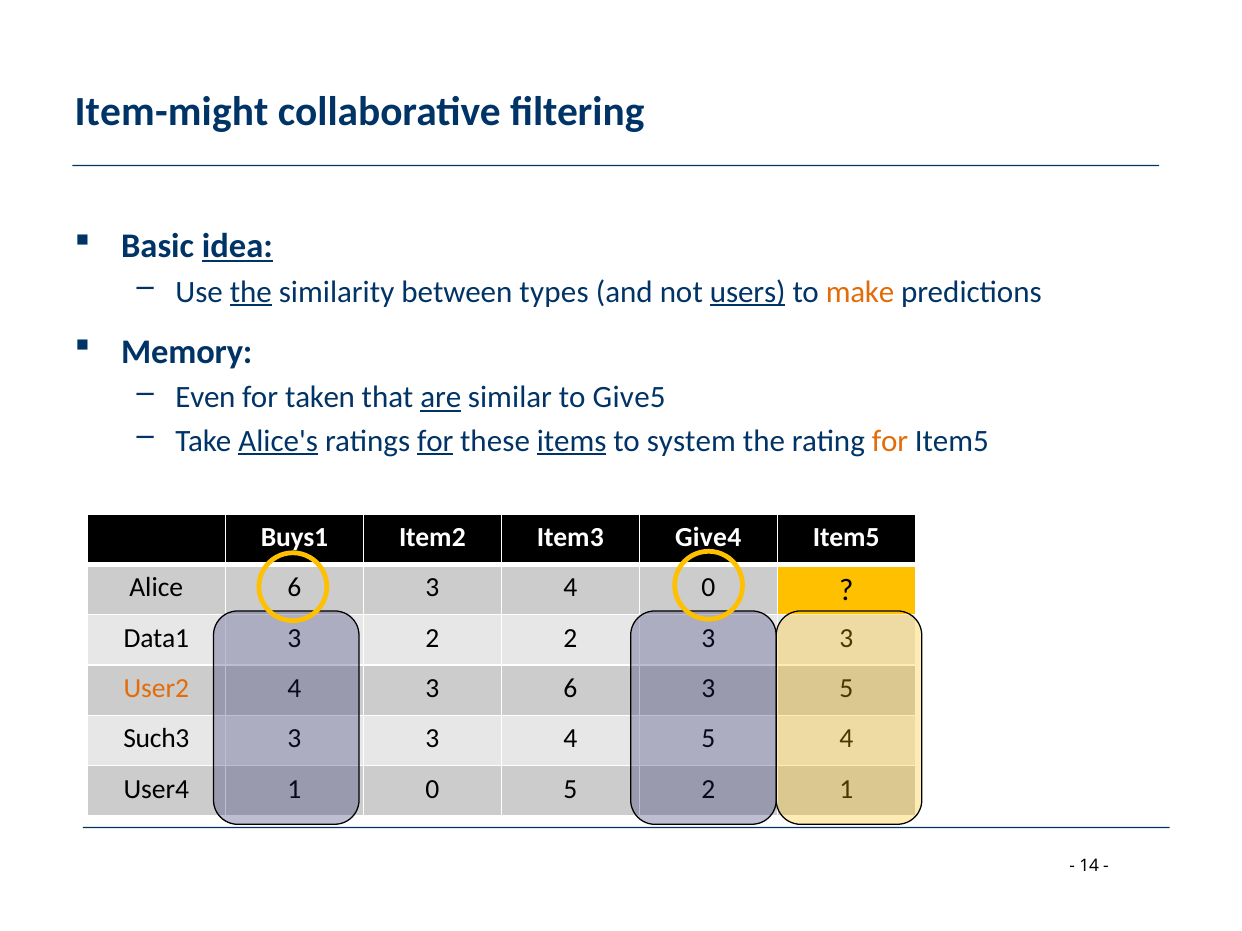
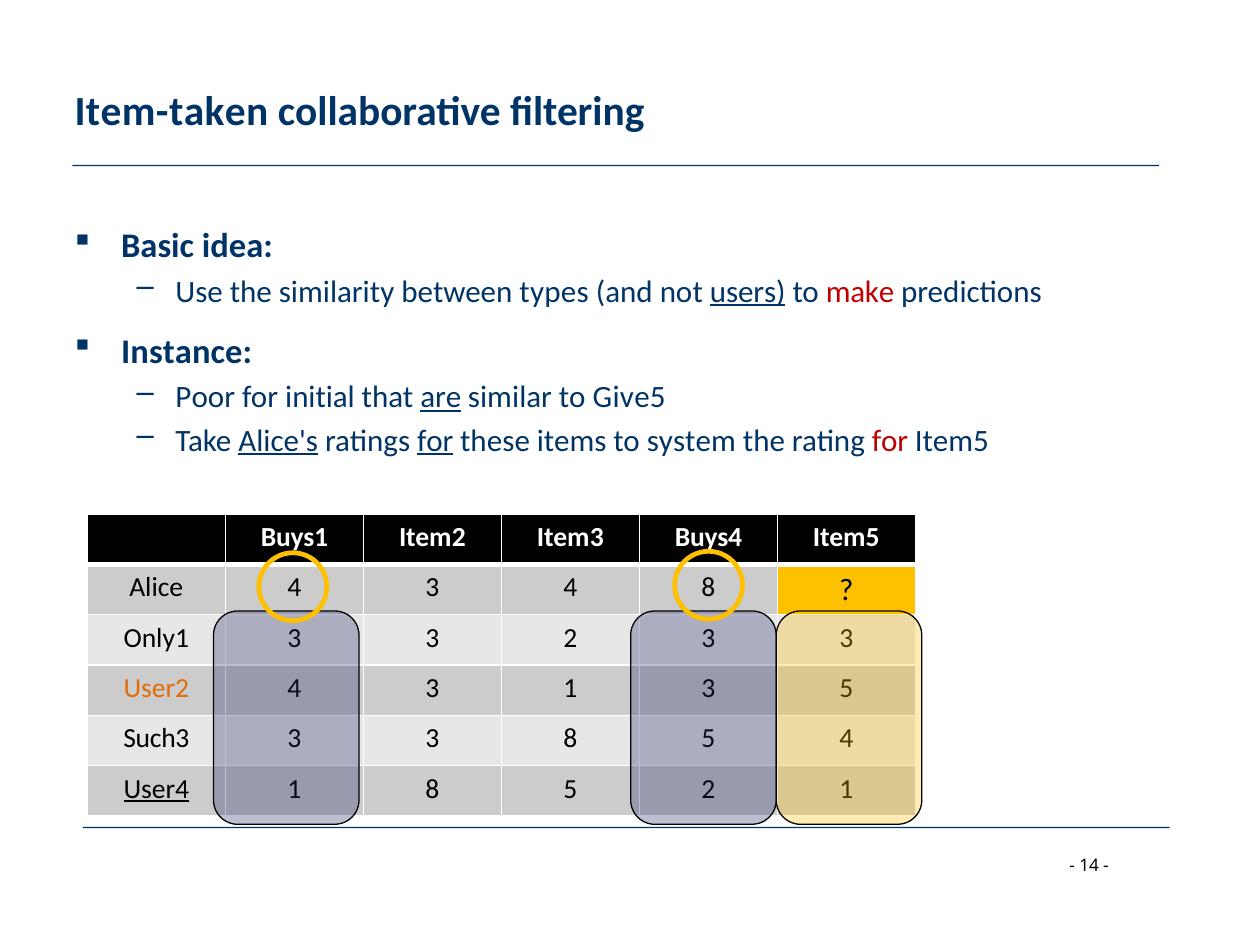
Item-might: Item-might -> Item-taken
idea underline: present -> none
the at (251, 292) underline: present -> none
make colour: orange -> red
Memory: Memory -> Instance
Even: Even -> Poor
taken: taken -> initial
items underline: present -> none
for at (890, 441) colour: orange -> red
Give4: Give4 -> Buys4
Alice 6: 6 -> 4
4 0: 0 -> 8
Data1: Data1 -> Only1
2 at (432, 638): 2 -> 3
3 6: 6 -> 1
4 at (570, 739): 4 -> 8
User4 underline: none -> present
0 at (432, 789): 0 -> 8
